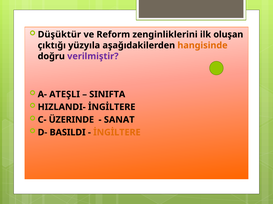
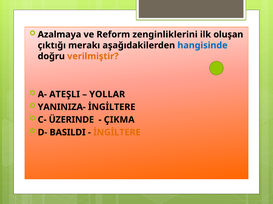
Düşüktür: Düşüktür -> Azalmaya
yüzyıla: yüzyıla -> merakı
hangisinde colour: orange -> blue
verilmiştir colour: purple -> orange
SINIFTA: SINIFTA -> YOLLAR
HIZLANDI-: HIZLANDI- -> YANINIZA-
SANAT: SANAT -> ÇIKMA
